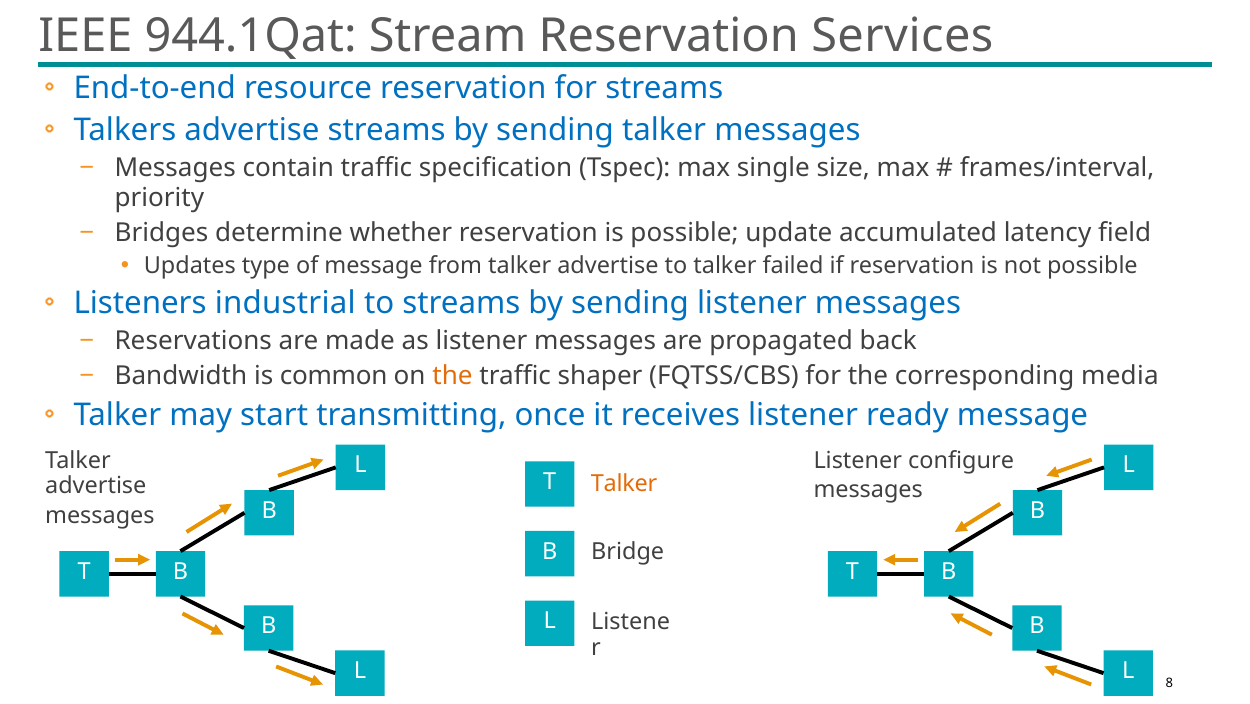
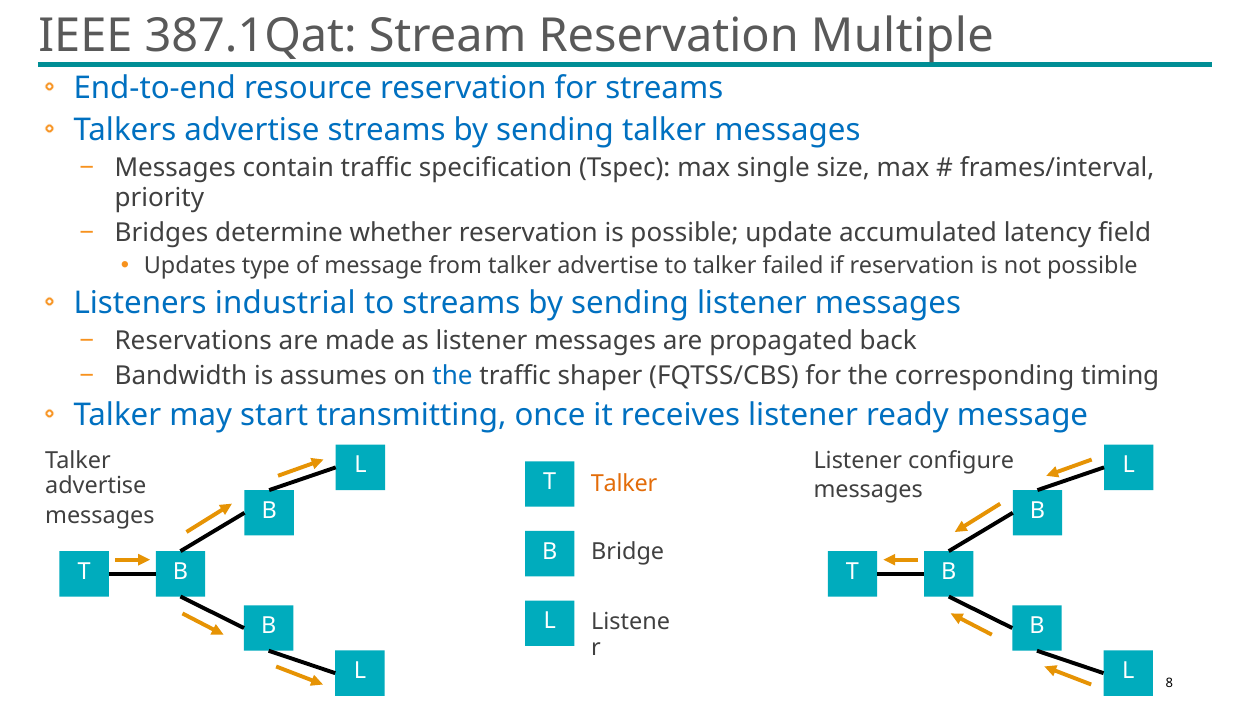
944.1Qat: 944.1Qat -> 387.1Qat
Services: Services -> Multiple
common: common -> assumes
the at (453, 375) colour: orange -> blue
media: media -> timing
